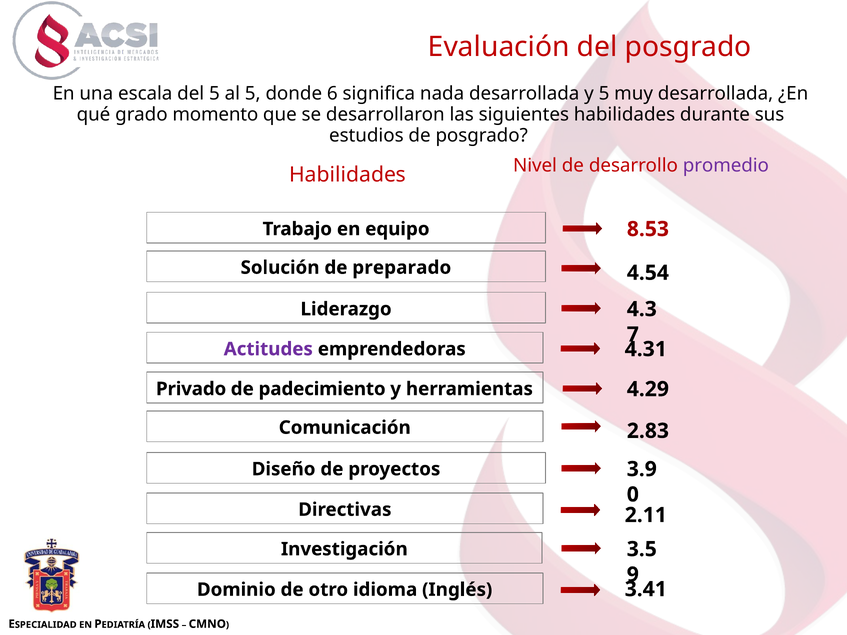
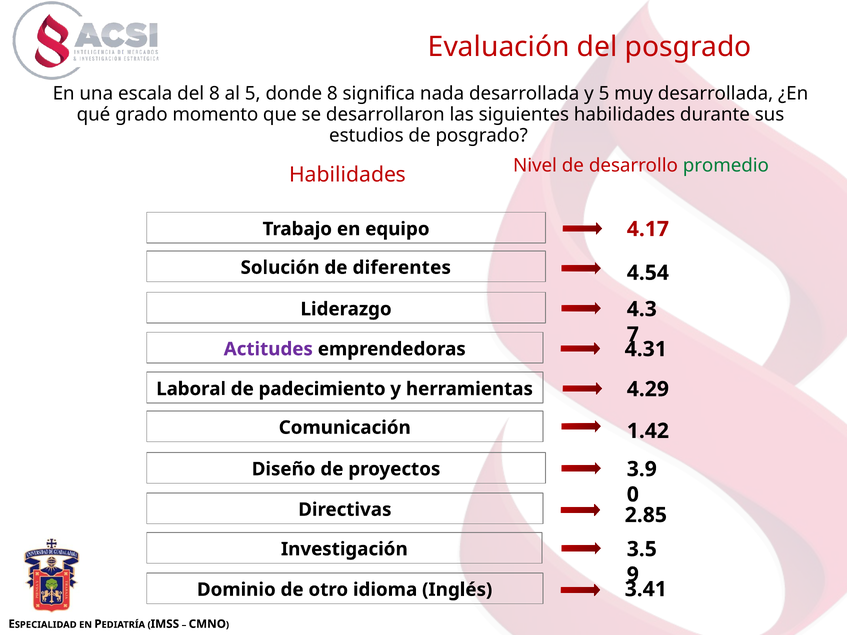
del 5: 5 -> 8
donde 6: 6 -> 8
promedio colour: purple -> green
8.53: 8.53 -> 4.17
preparado: preparado -> diferentes
Privado: Privado -> Laboral
2.83: 2.83 -> 1.42
2.11: 2.11 -> 2.85
